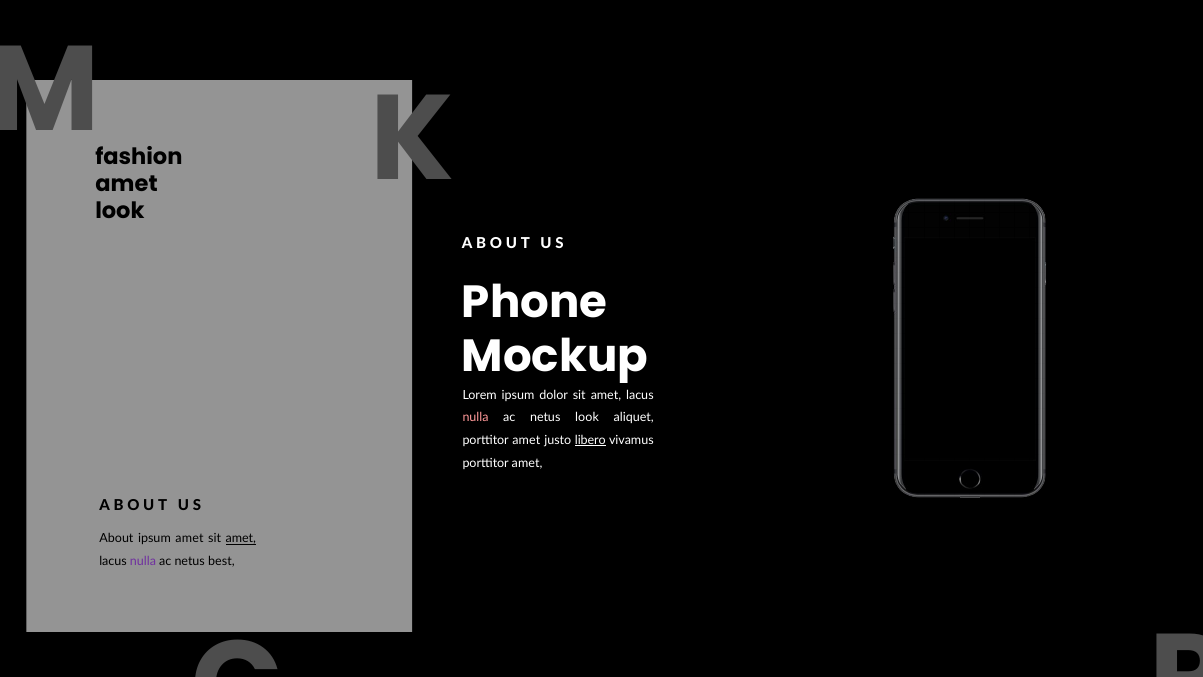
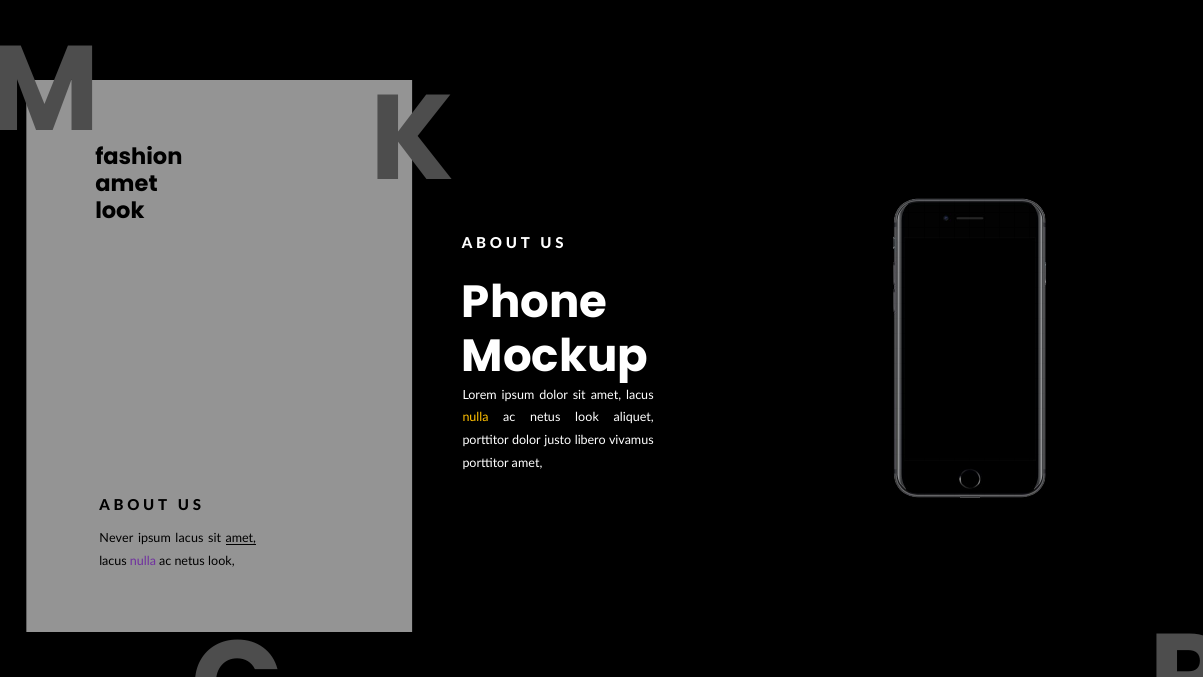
nulla at (476, 417) colour: pink -> yellow
amet at (526, 440): amet -> dolor
libero underline: present -> none
About: About -> Never
ipsum amet: amet -> lacus
best at (221, 561): best -> look
